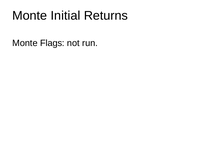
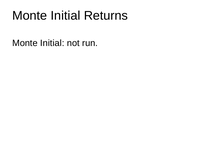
Flags at (52, 43): Flags -> Initial
